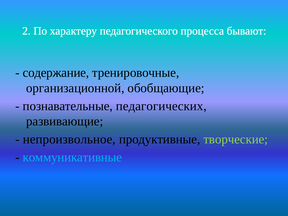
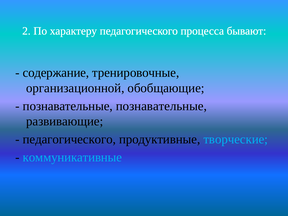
познавательные педагогических: педагогических -> познавательные
непроизвольное at (69, 139): непроизвольное -> педагогического
творческие colour: light green -> light blue
